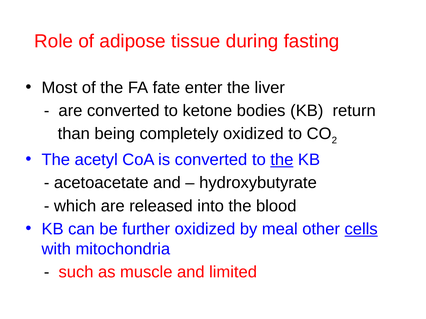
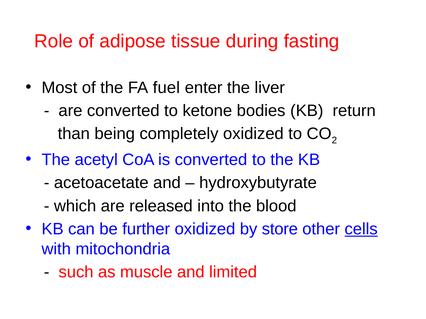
fate: fate -> fuel
the at (282, 160) underline: present -> none
meal: meal -> store
